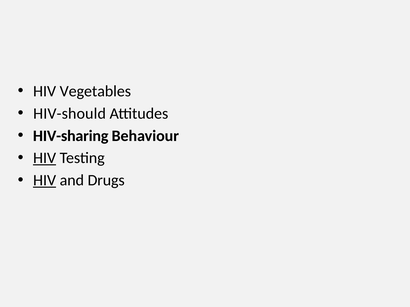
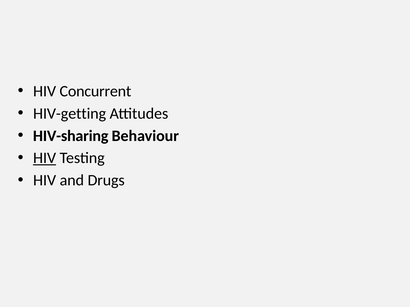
Vegetables: Vegetables -> Concurrent
HIV-should: HIV-should -> HIV-getting
HIV at (45, 181) underline: present -> none
